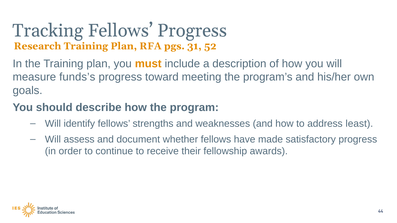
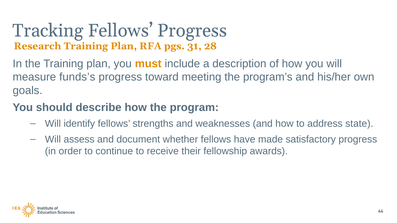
52: 52 -> 28
least: least -> state
